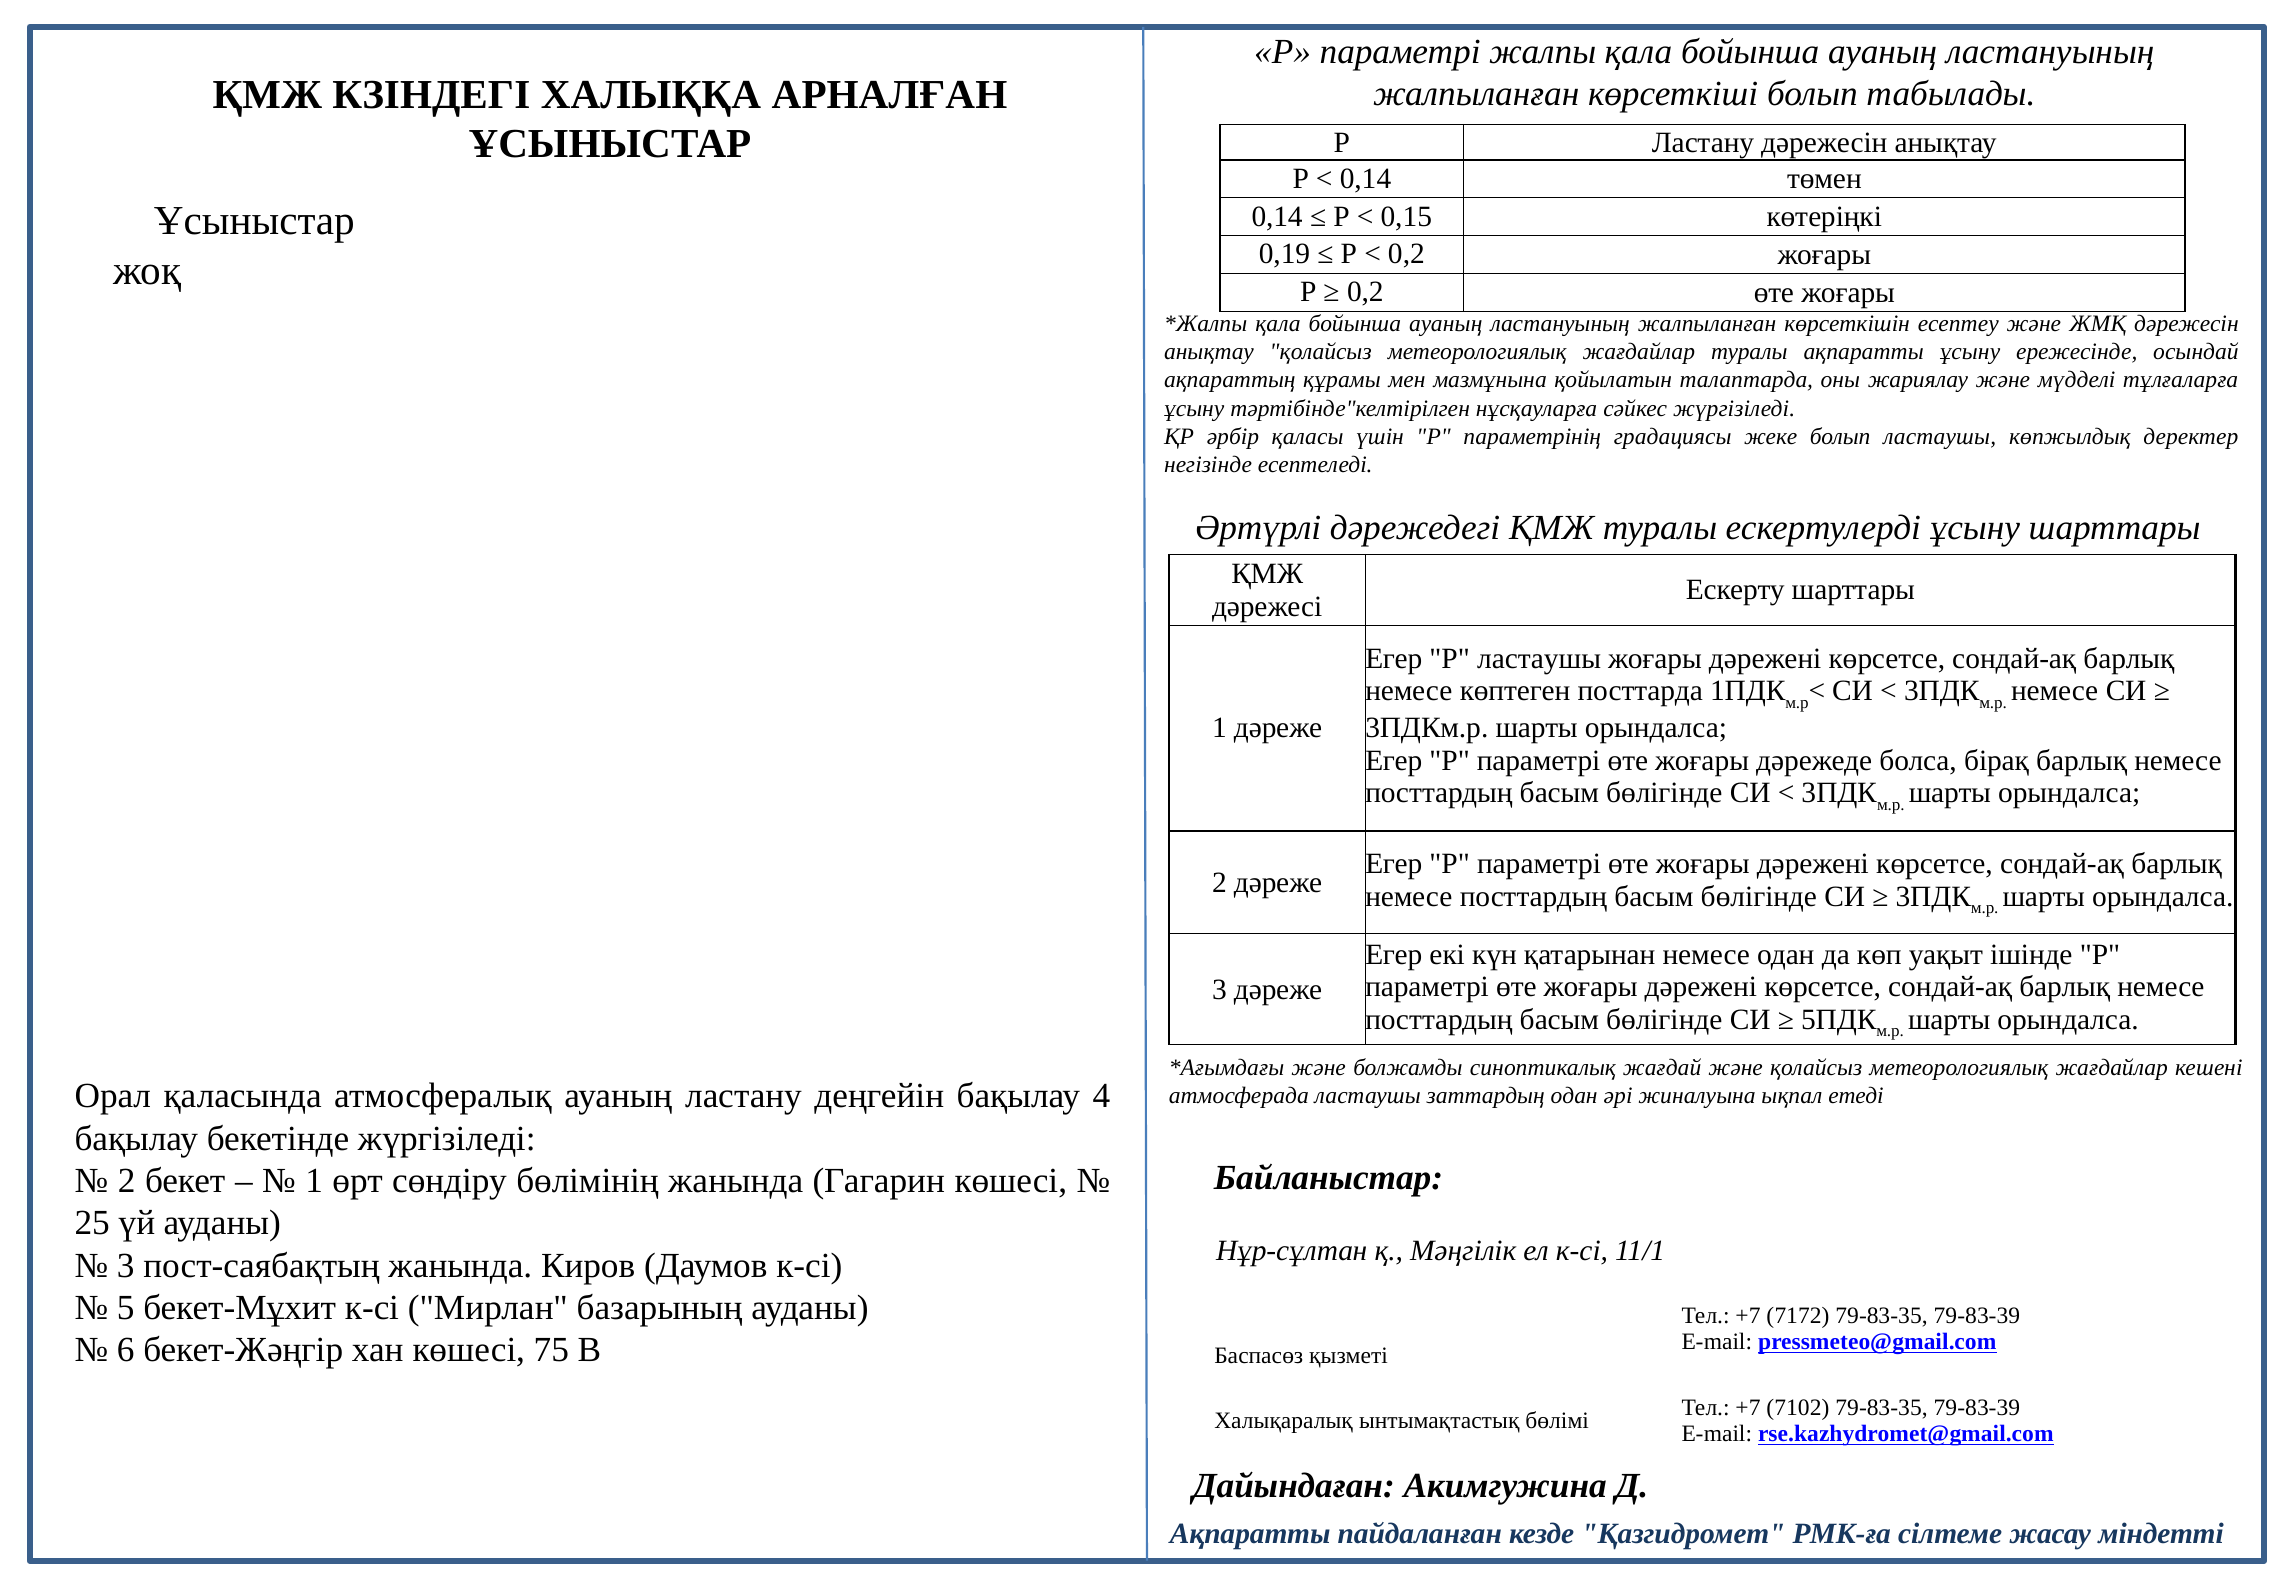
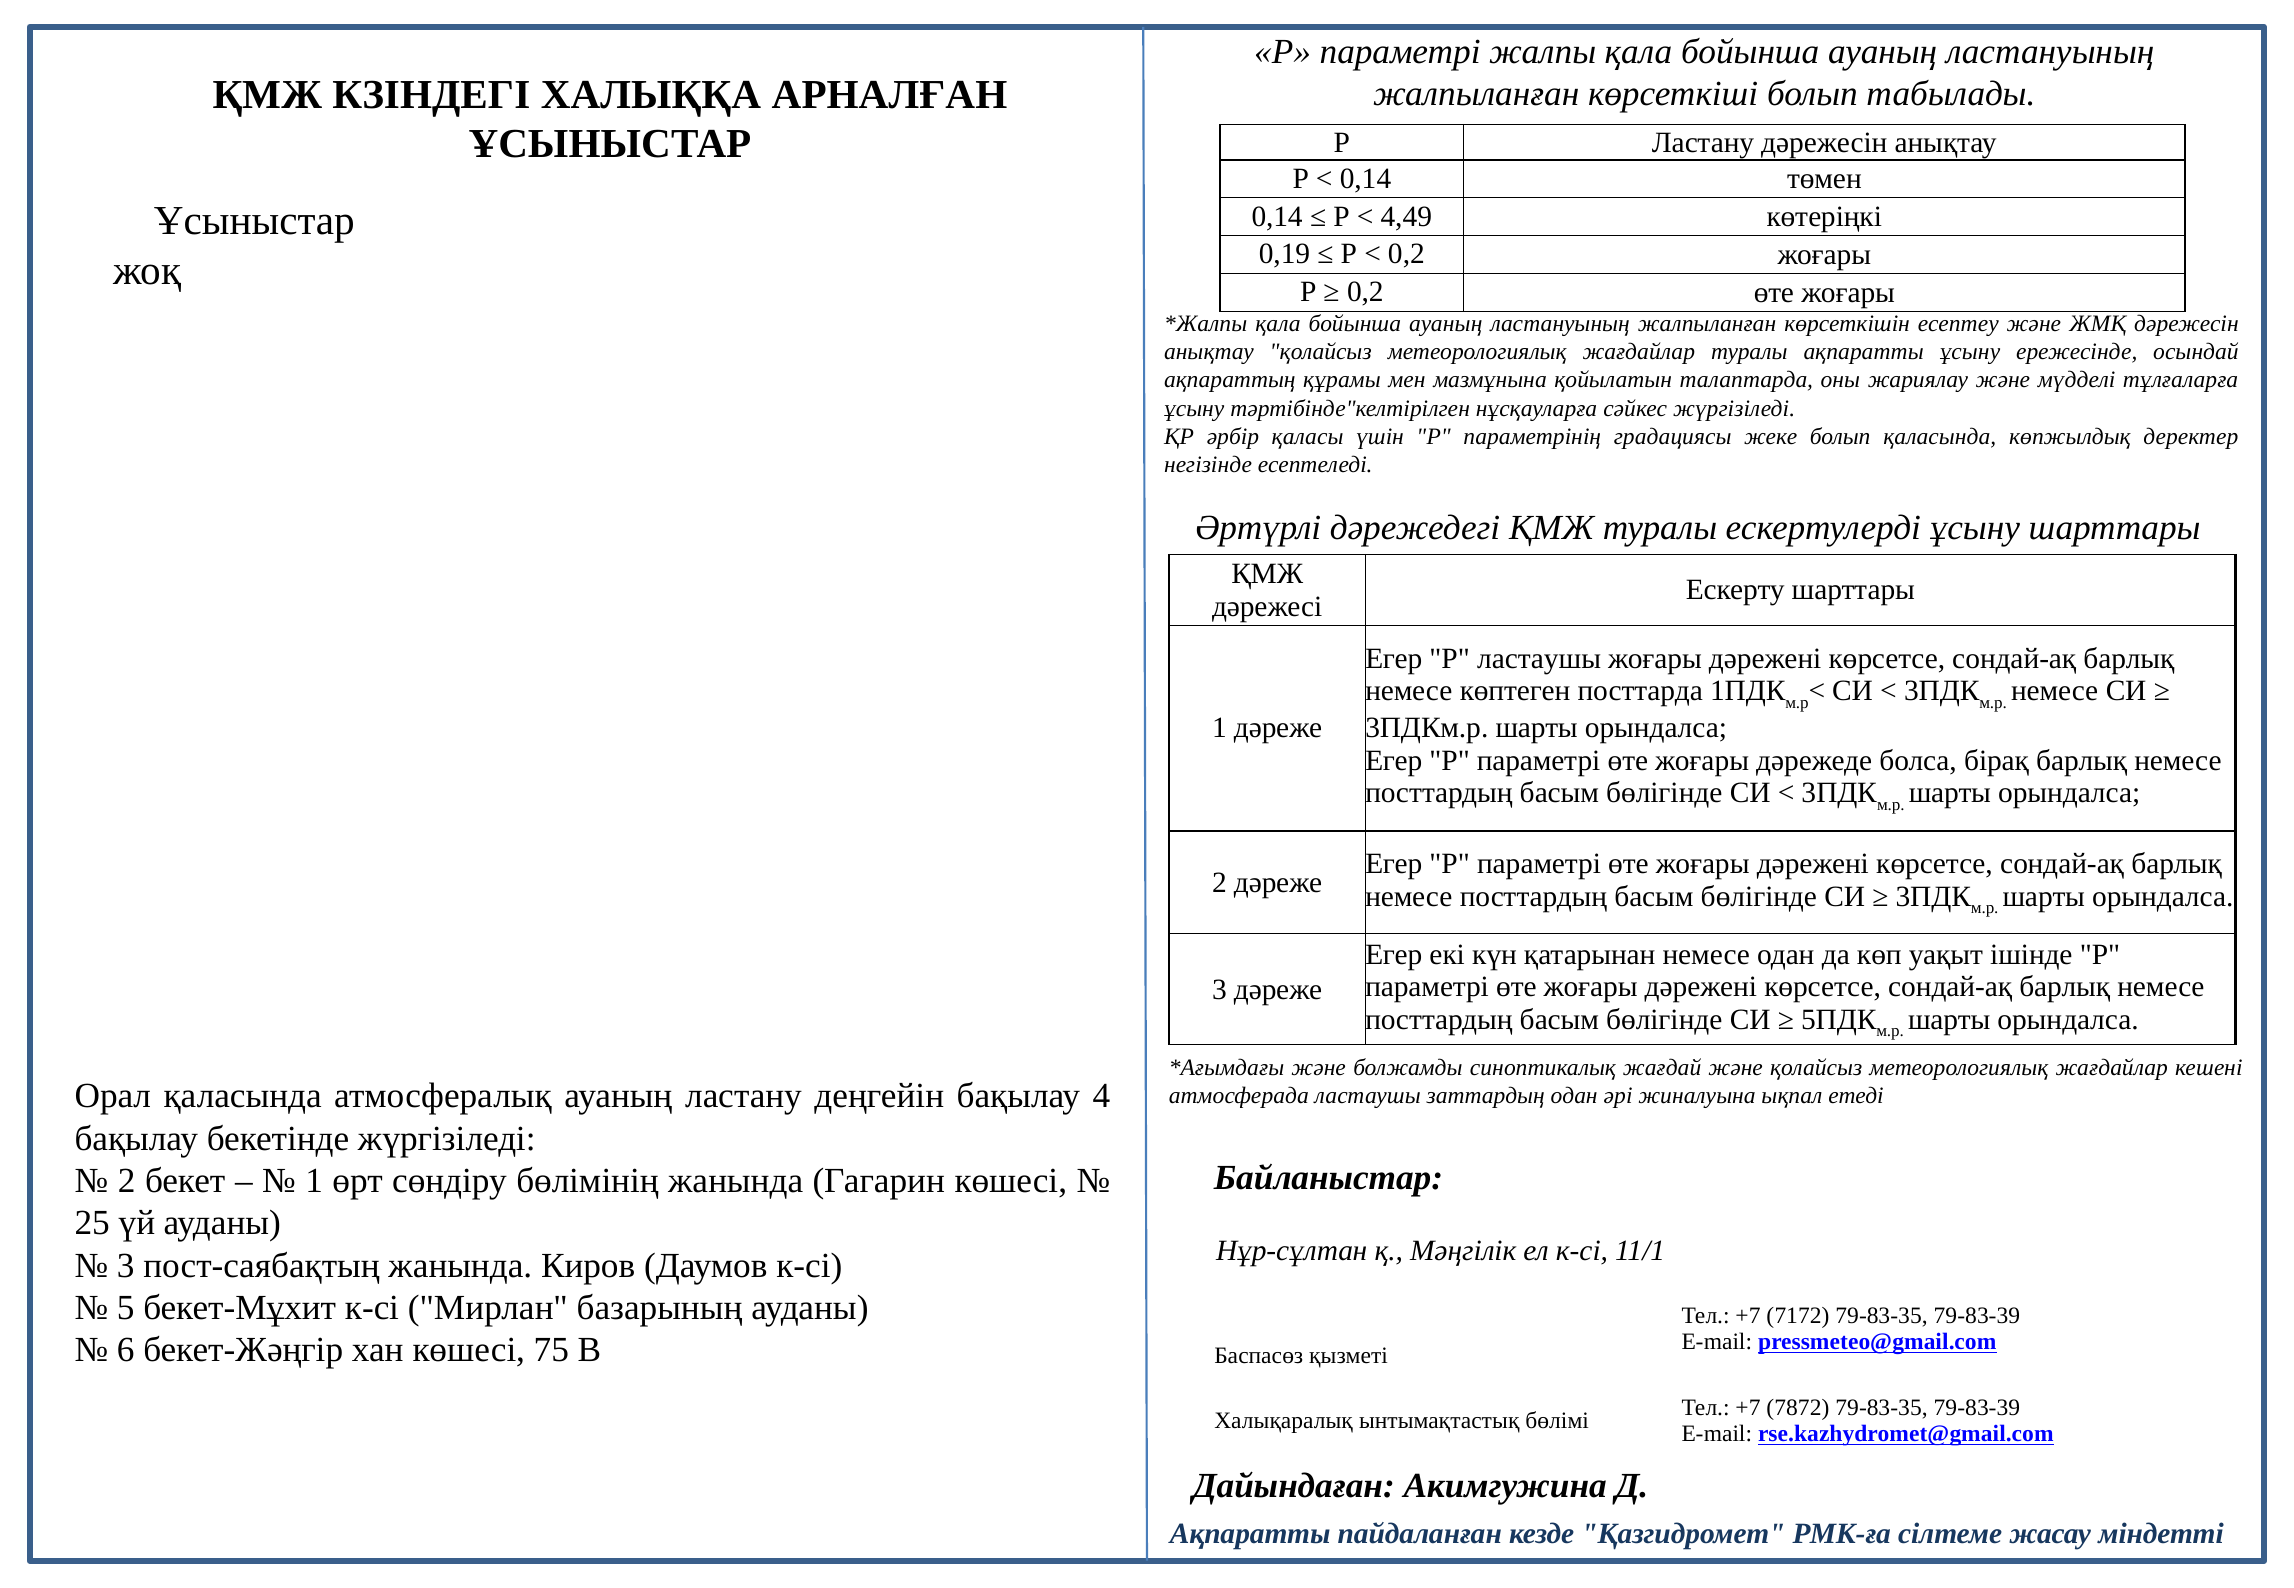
0,15: 0,15 -> 4,49
болып ластаушы: ластаушы -> қаласында
7102: 7102 -> 7872
